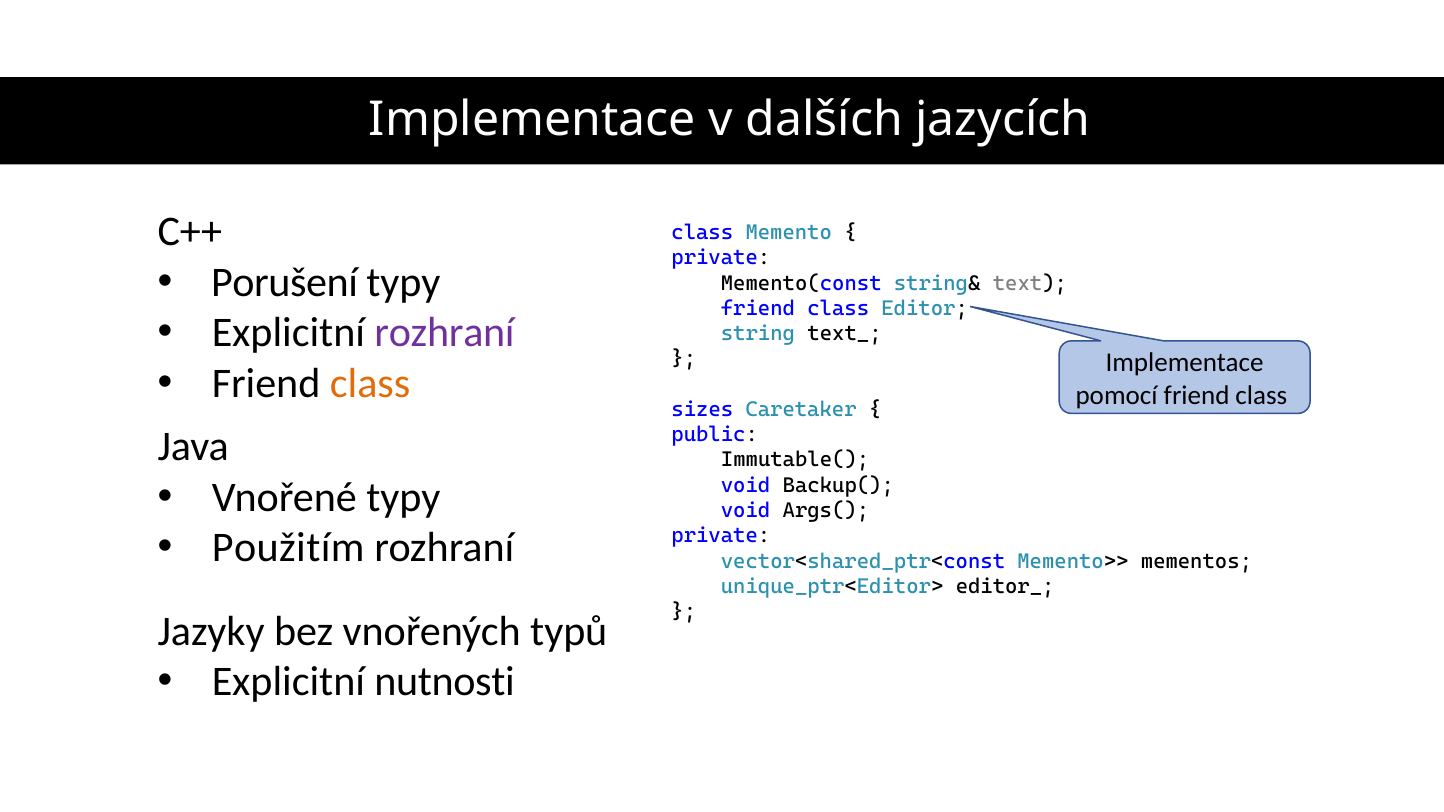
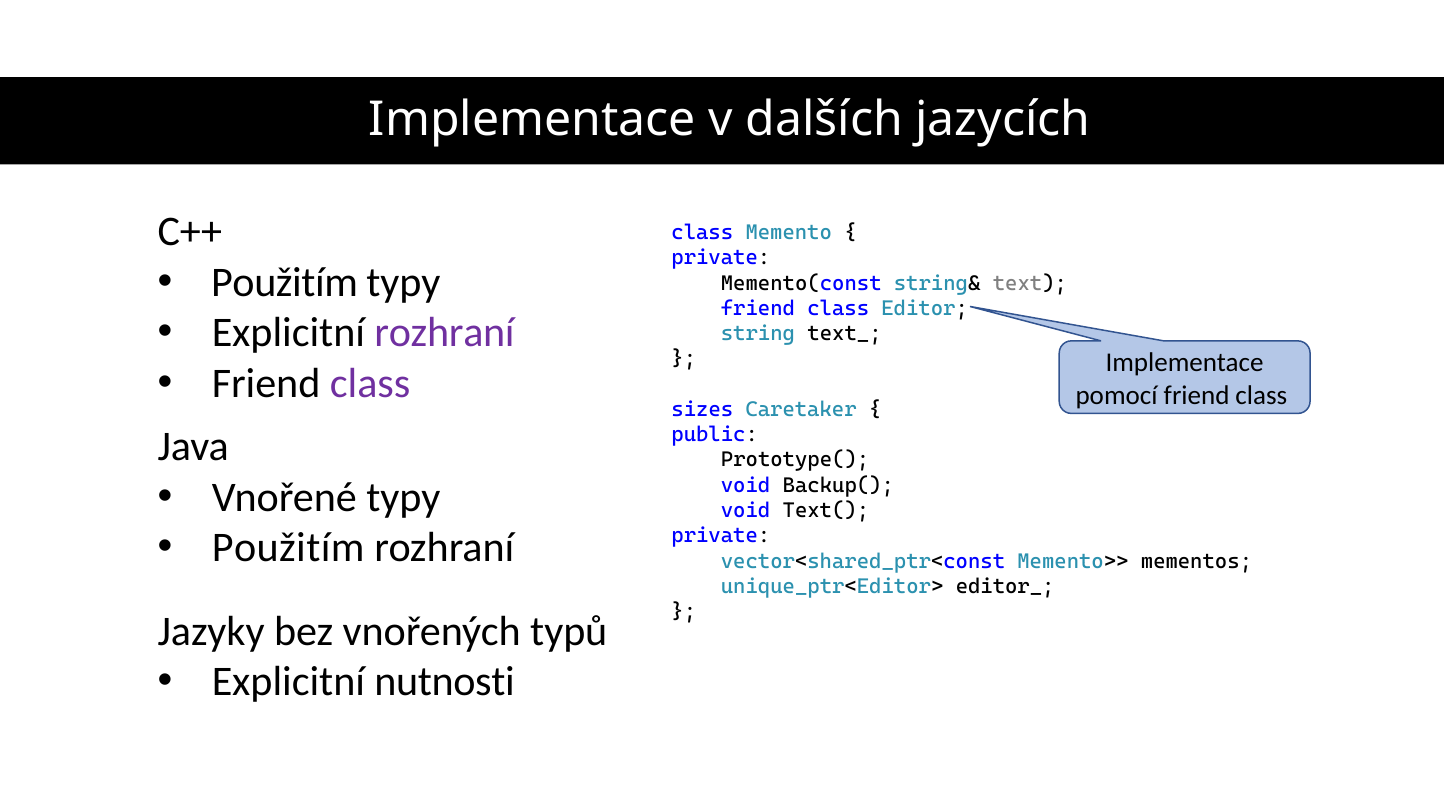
Porušení at (285, 283): Porušení -> Použitím
class at (370, 384) colour: orange -> purple
Immutable(: Immutable( -> Prototype(
Args(: Args( -> Text(
